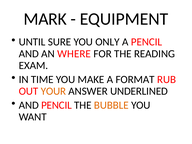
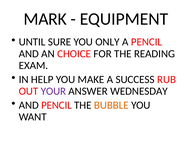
WHERE: WHERE -> CHOICE
TIME: TIME -> HELP
FORMAT: FORMAT -> SUCCESS
YOUR colour: orange -> purple
UNDERLINED: UNDERLINED -> WEDNESDAY
